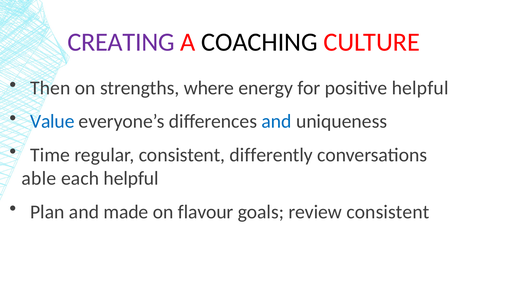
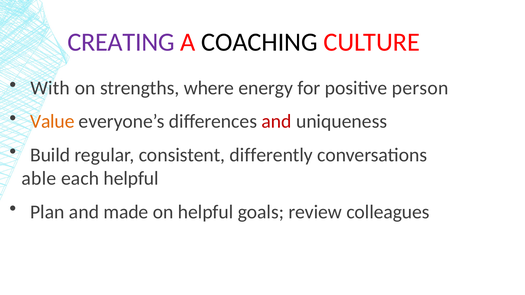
Then: Then -> With
positive helpful: helpful -> person
Value colour: blue -> orange
and at (277, 122) colour: blue -> red
Time: Time -> Build
on flavour: flavour -> helpful
review consistent: consistent -> colleagues
